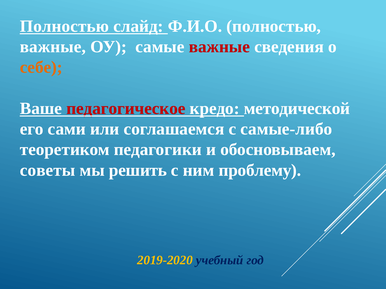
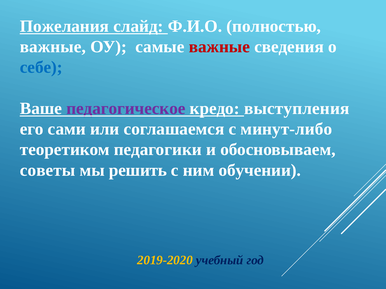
Полностью at (64, 26): Полностью -> Пожелания
себе colour: orange -> blue
педагогическое colour: red -> purple
методической: методической -> выступления
самые-либо: самые-либо -> минут-либо
проблему: проблему -> обучении
